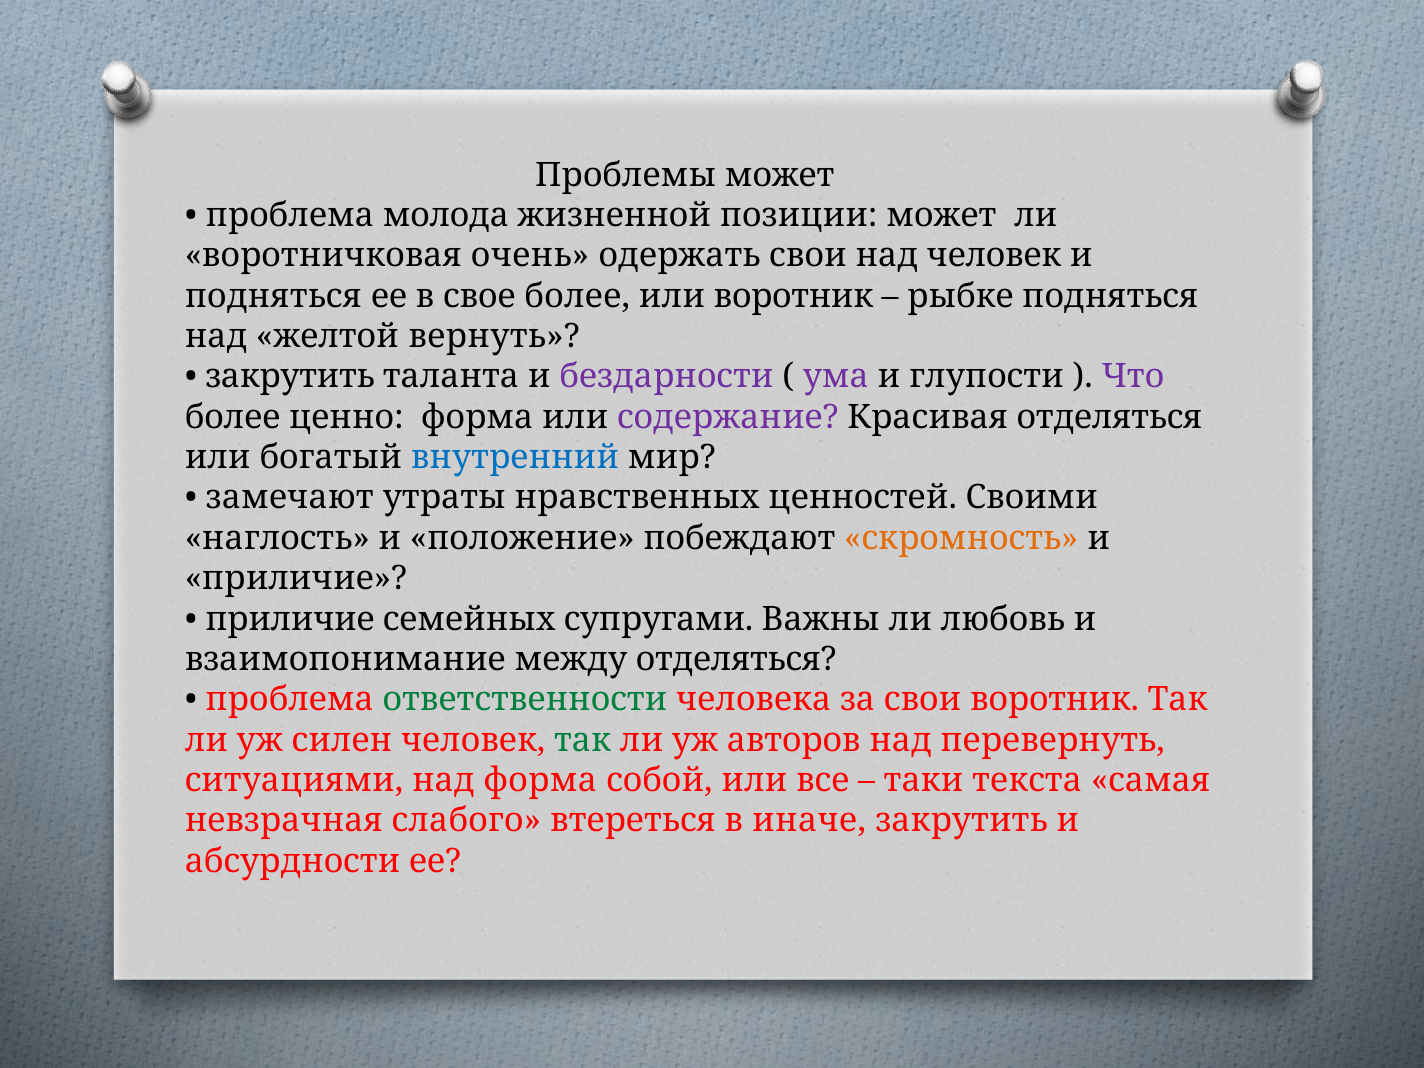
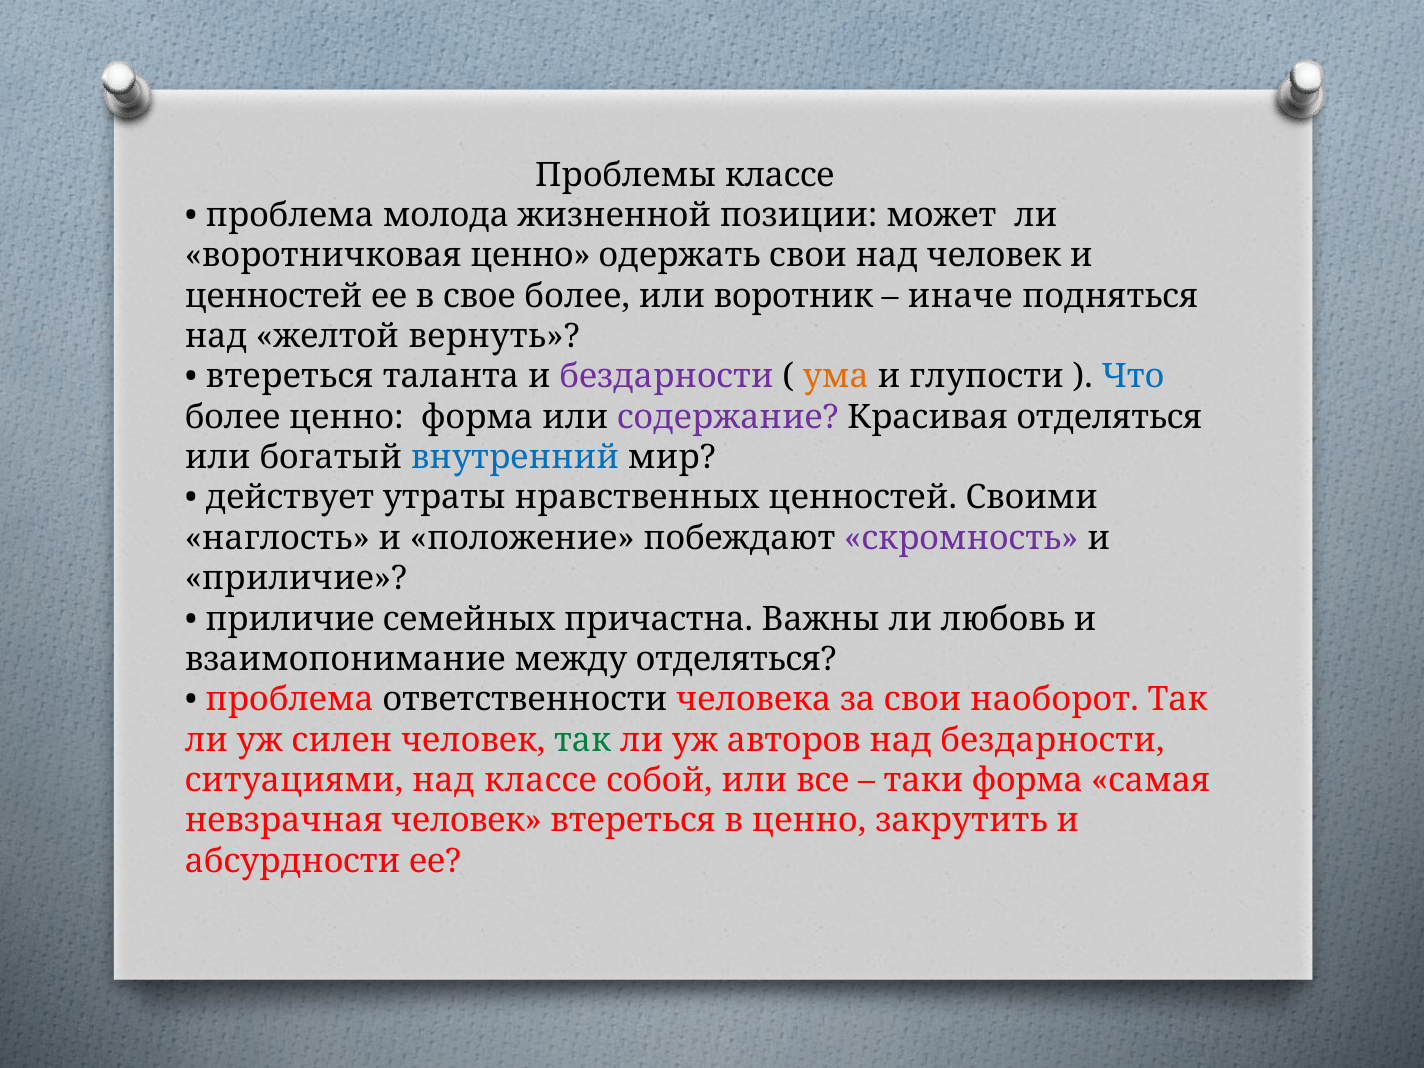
Проблемы может: может -> классе
воротничковая очень: очень -> ценно
подняться at (273, 296): подняться -> ценностей
рыбке: рыбке -> иначе
закрутить at (290, 377): закрутить -> втереться
ума colour: purple -> orange
Что colour: purple -> blue
замечают: замечают -> действует
скромность colour: orange -> purple
супругами: супругами -> причастна
ответственности colour: green -> black
свои воротник: воротник -> наоборот
над перевернуть: перевернуть -> бездарности
над форма: форма -> классе
таки текста: текста -> форма
невзрачная слабого: слабого -> человек
в иначе: иначе -> ценно
